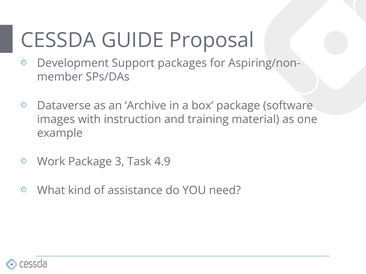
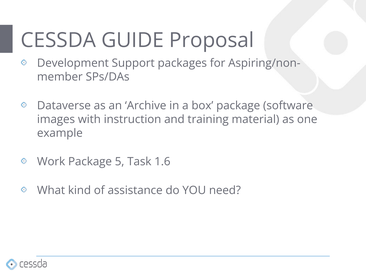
3: 3 -> 5
4.9: 4.9 -> 1.6
